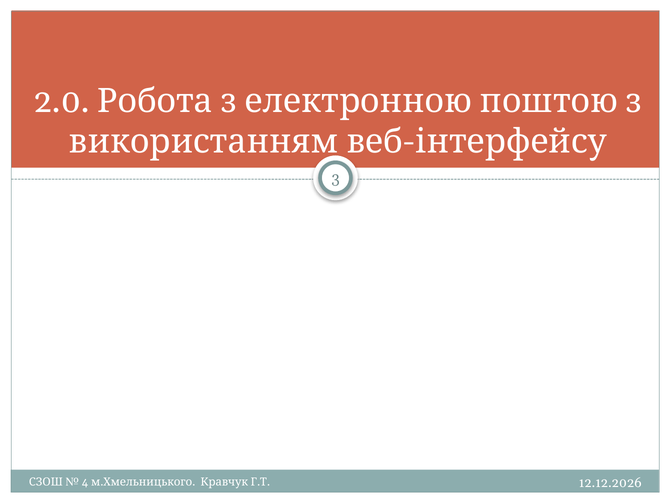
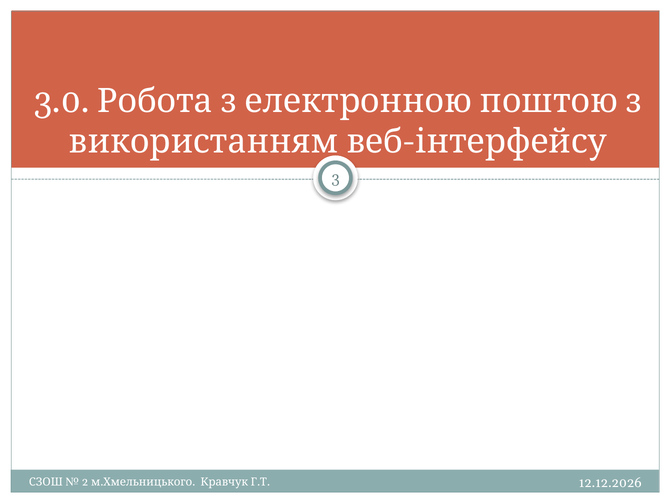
2.0: 2.0 -> 3.0
4: 4 -> 2
